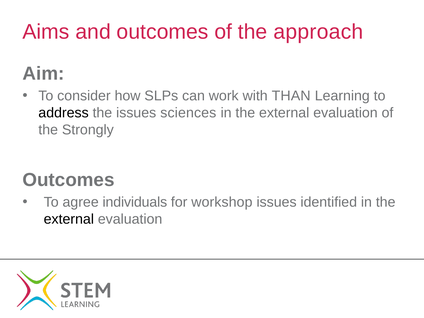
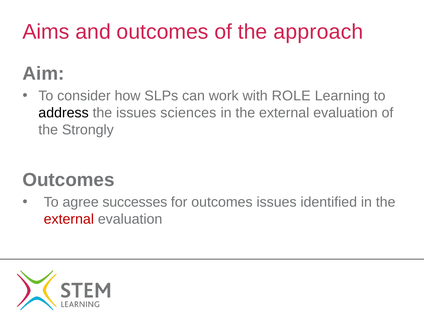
THAN: THAN -> ROLE
individuals: individuals -> successes
for workshop: workshop -> outcomes
external at (69, 219) colour: black -> red
